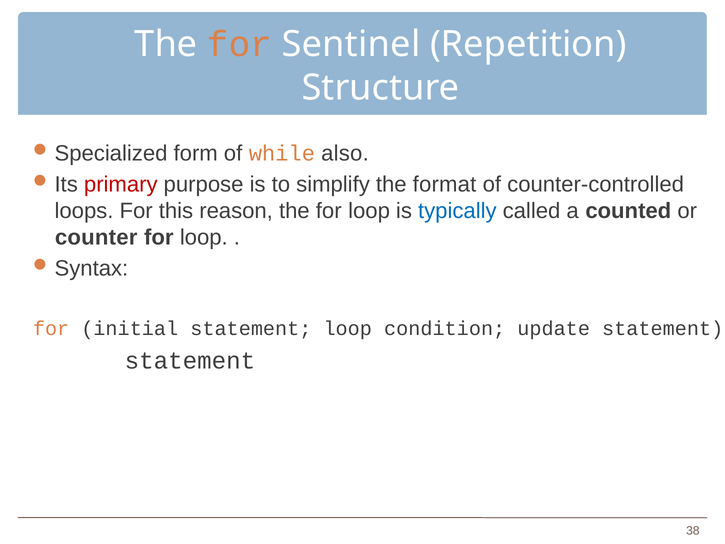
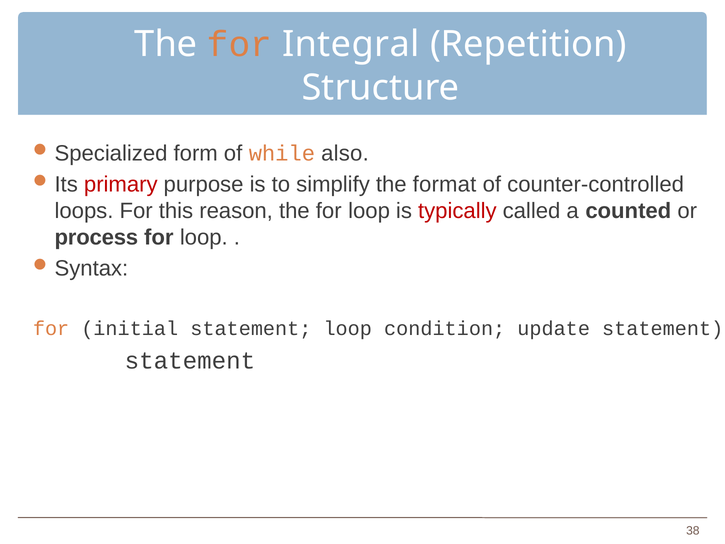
Sentinel: Sentinel -> Integral
typically colour: blue -> red
counter: counter -> process
